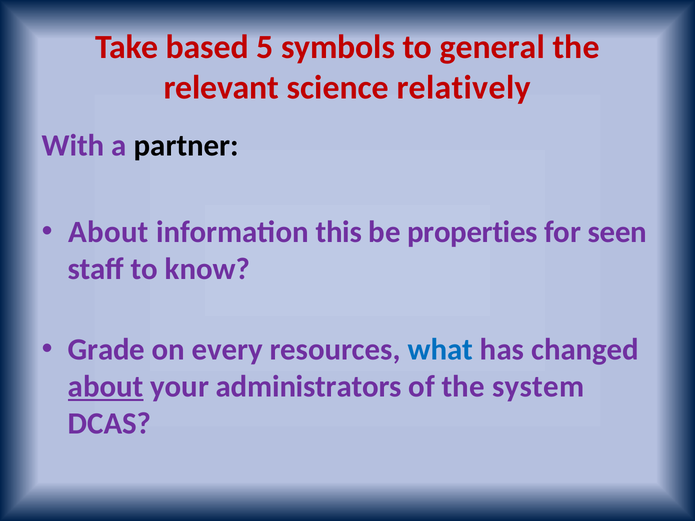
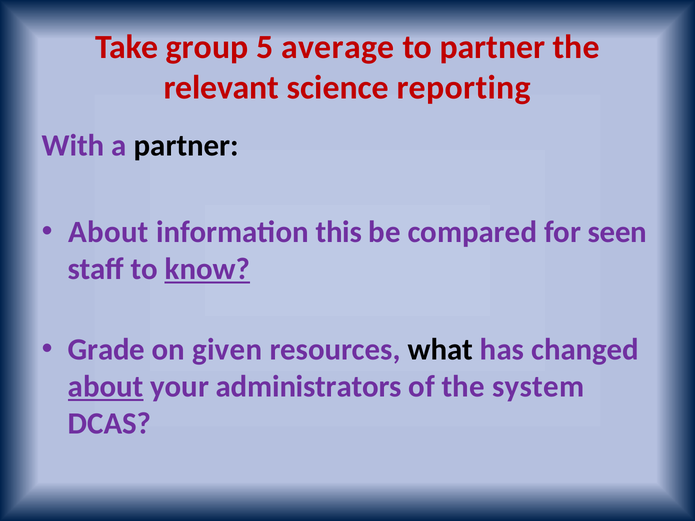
based: based -> group
symbols: symbols -> average
to general: general -> partner
relatively: relatively -> reporting
properties: properties -> compared
know underline: none -> present
every: every -> given
what colour: blue -> black
